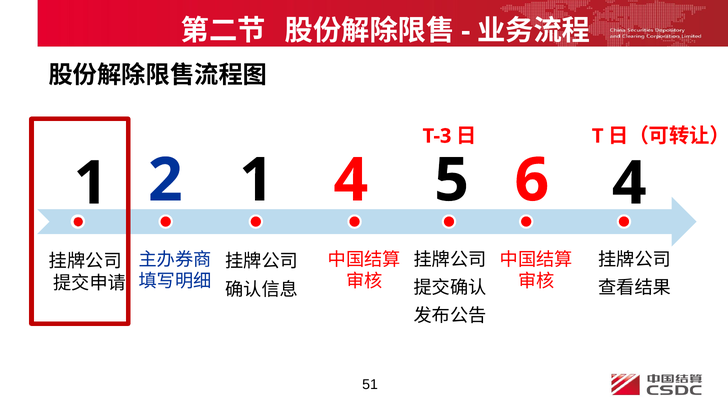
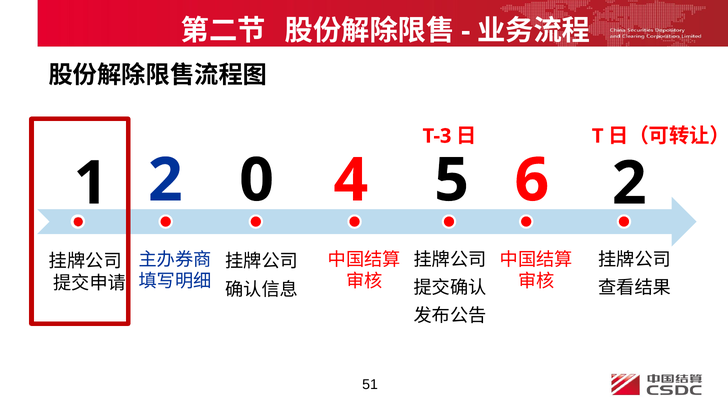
6 4: 4 -> 2
2 1: 1 -> 0
